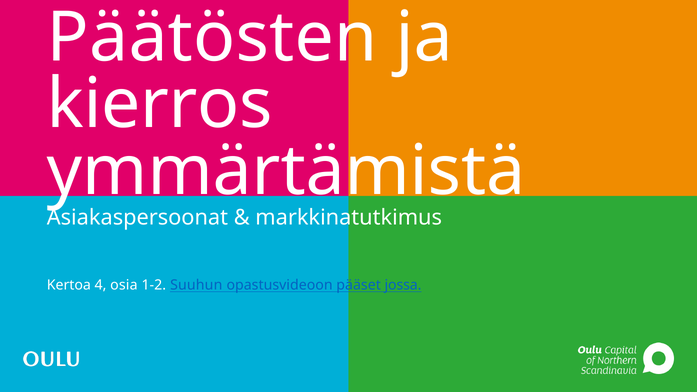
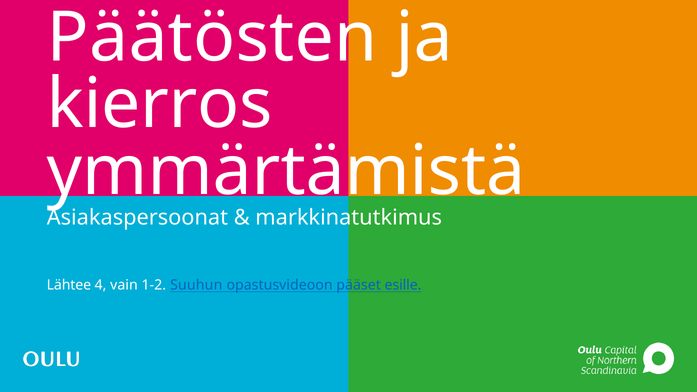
Kertoa: Kertoa -> Lähtee
osia: osia -> vain
jossa: jossa -> esille
